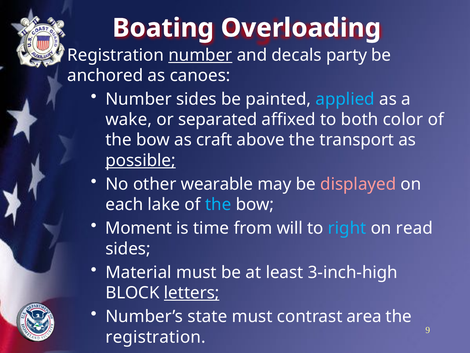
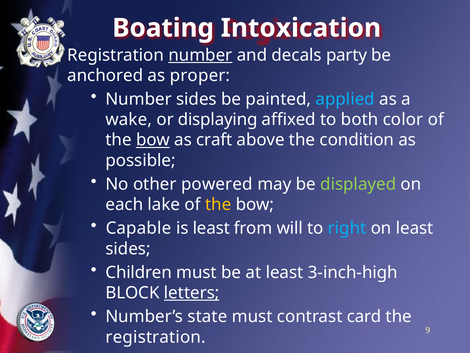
Overloading: Overloading -> Intoxication
canoes: canoes -> proper
separated: separated -> displaying
bow at (153, 140) underline: none -> present
transport: transport -> condition
possible underline: present -> none
wearable: wearable -> powered
displayed colour: pink -> light green
the at (218, 204) colour: light blue -> yellow
Moment: Moment -> Capable
is time: time -> least
on read: read -> least
Material: Material -> Children
area: area -> card
